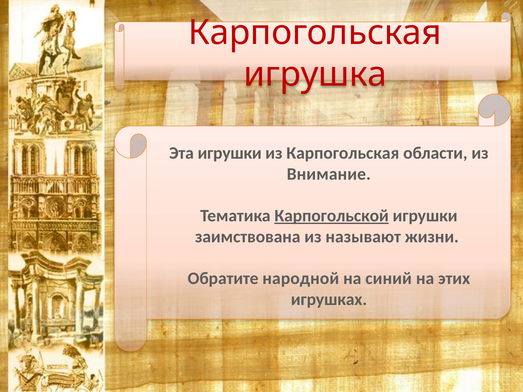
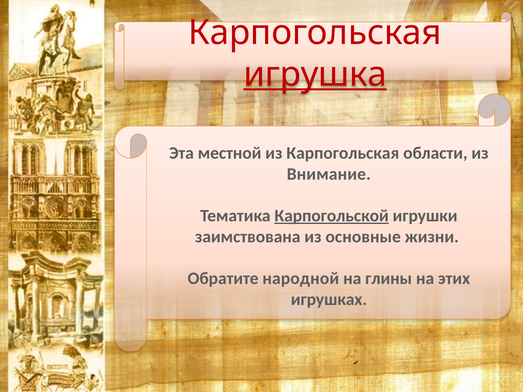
игрушка underline: none -> present
Эта игрушки: игрушки -> местной
называют: называют -> основные
синий: синий -> глины
